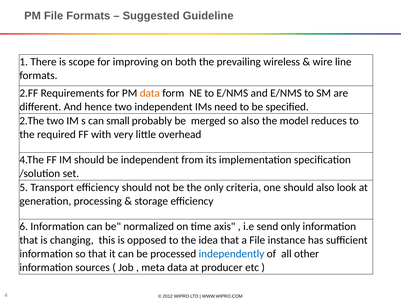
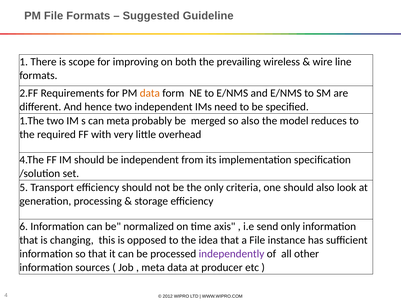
2.The: 2.The -> 1.The
can small: small -> meta
independently colour: blue -> purple
